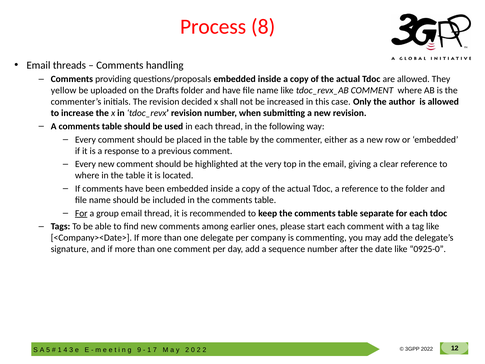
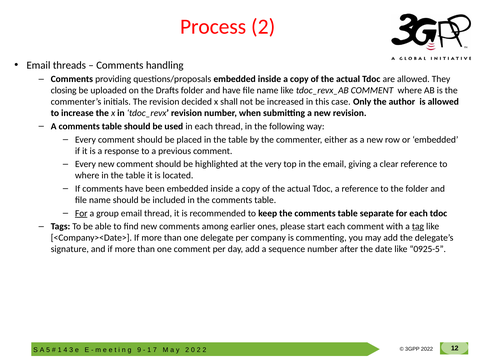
Process 8: 8 -> 2
yellow: yellow -> closing
tag underline: none -> present
0925-0: 0925-0 -> 0925-5
